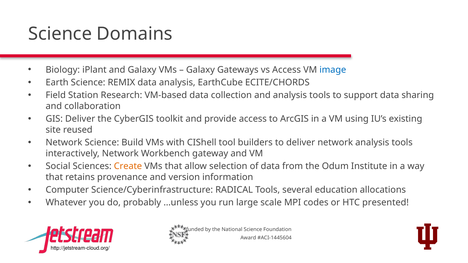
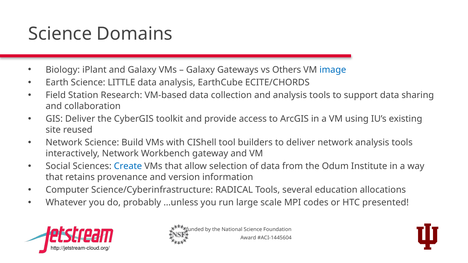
vs Access: Access -> Others
REMIX: REMIX -> LITTLE
Create colour: orange -> blue
